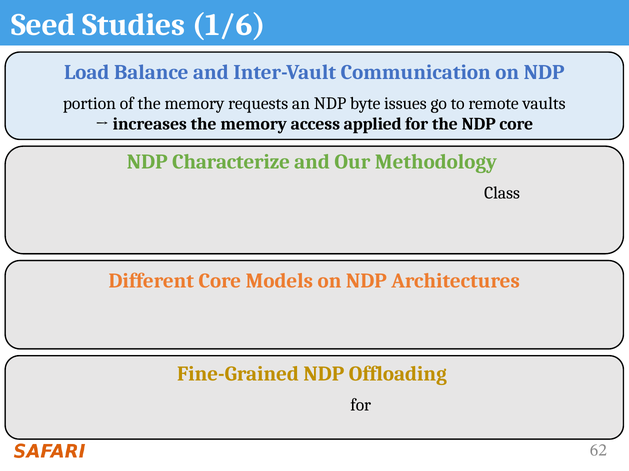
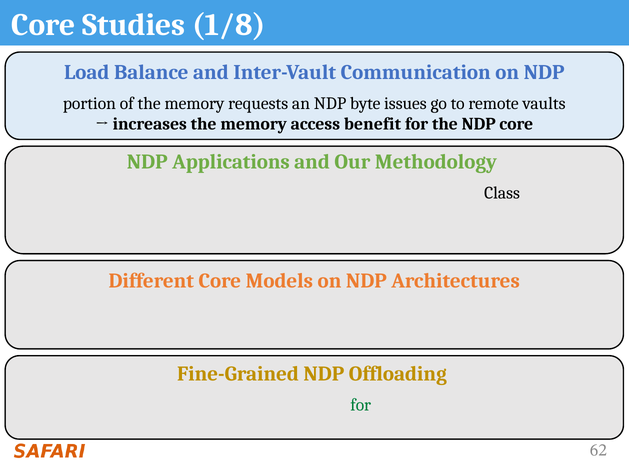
Seed at (43, 25): Seed -> Core
1/6: 1/6 -> 1/8
applied: applied -> benefit
NDP Characterize: Characterize -> Applications
for at (361, 406) colour: black -> green
